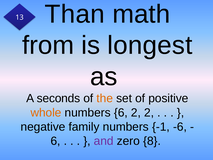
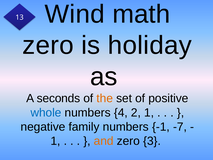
Than: Than -> Wind
from at (48, 45): from -> zero
longest: longest -> holiday
whole colour: orange -> blue
numbers 6: 6 -> 4
2 2: 2 -> 1
-6: -6 -> -7
6 at (55, 141): 6 -> 1
and colour: purple -> orange
8: 8 -> 3
